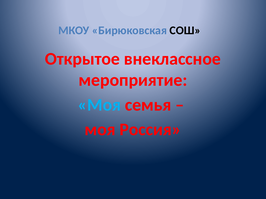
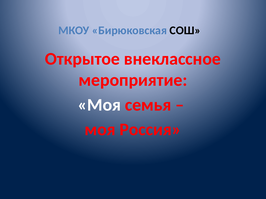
Моя at (99, 105) colour: light blue -> white
